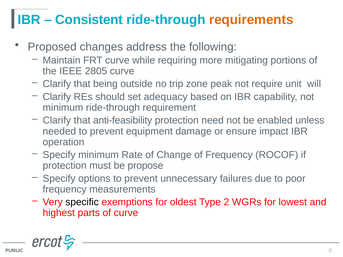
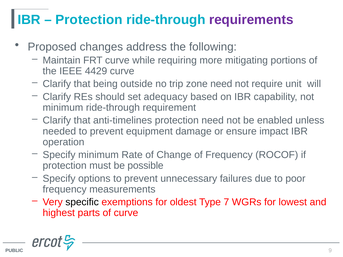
Consistent at (89, 20): Consistent -> Protection
requirements colour: orange -> purple
2805: 2805 -> 4429
zone peak: peak -> need
anti-feasibility: anti-feasibility -> anti-timelines
propose: propose -> possible
2: 2 -> 7
